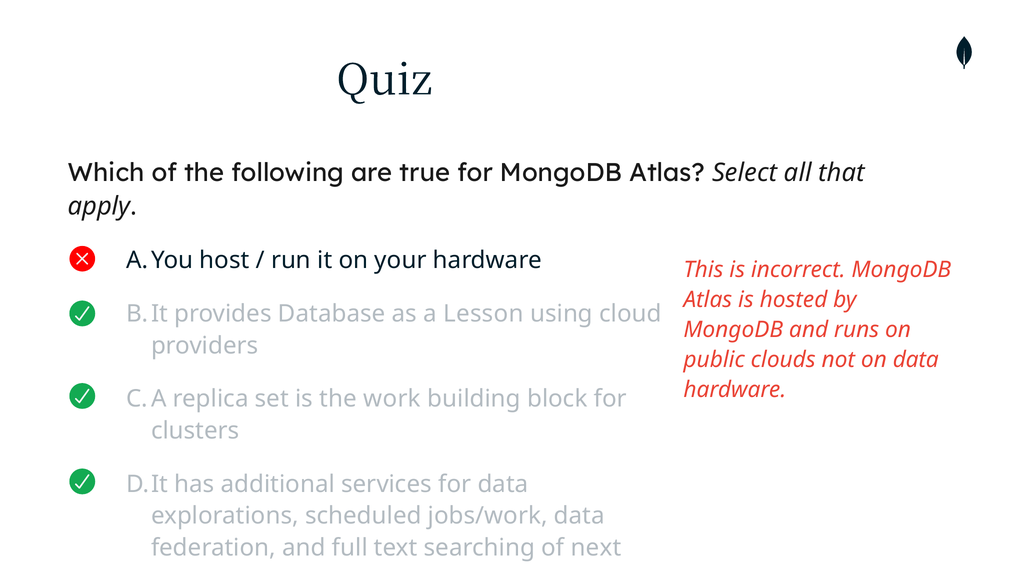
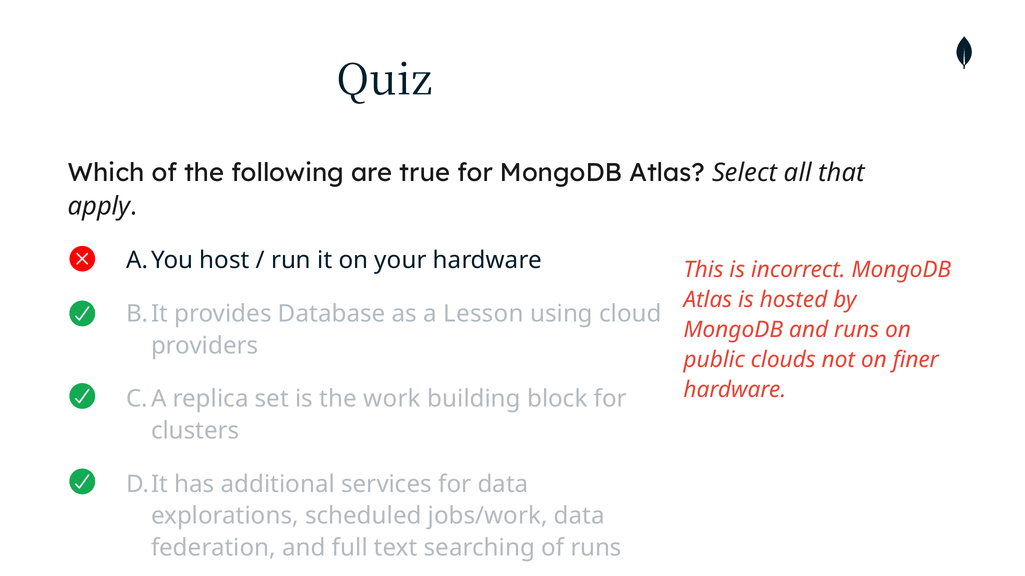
on data: data -> finer
of next: next -> runs
